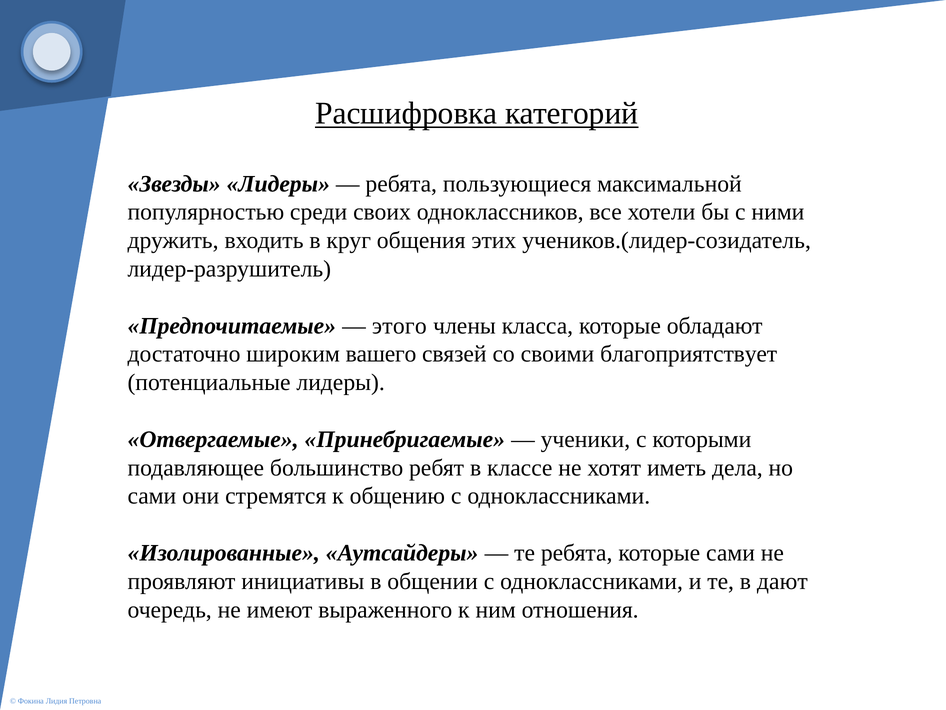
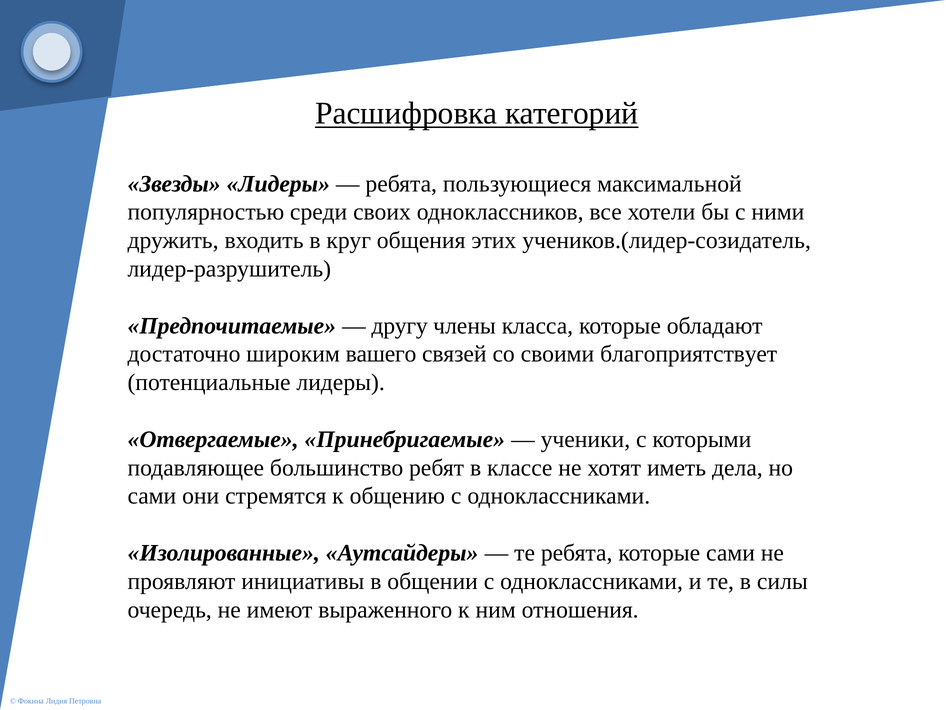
этого: этого -> другу
дают: дают -> силы
